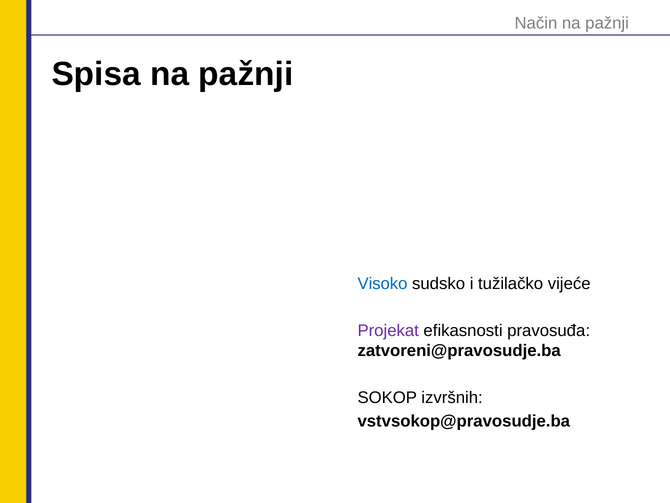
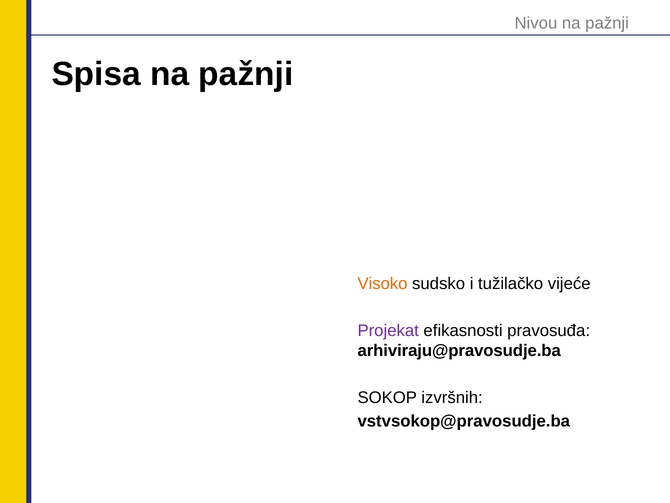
Način: Način -> Nivou
Visoko colour: blue -> orange
zatvoreni@pravosudje.ba: zatvoreni@pravosudje.ba -> arhiviraju@pravosudje.ba
